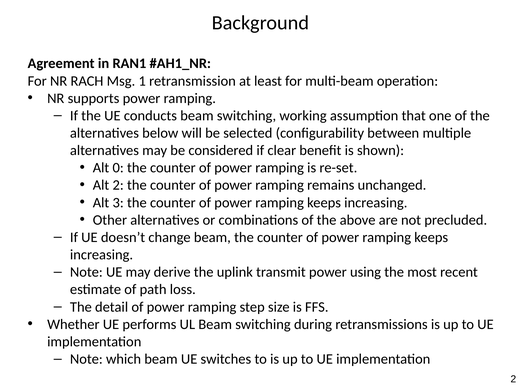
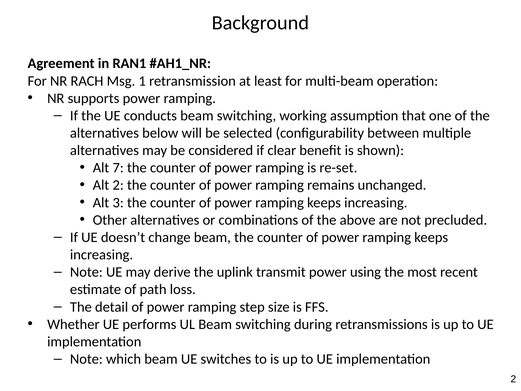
0: 0 -> 7
